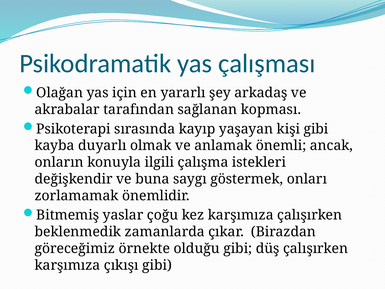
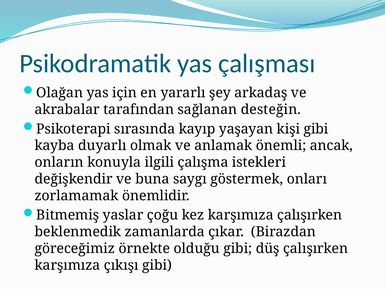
kopması: kopması -> desteğin
